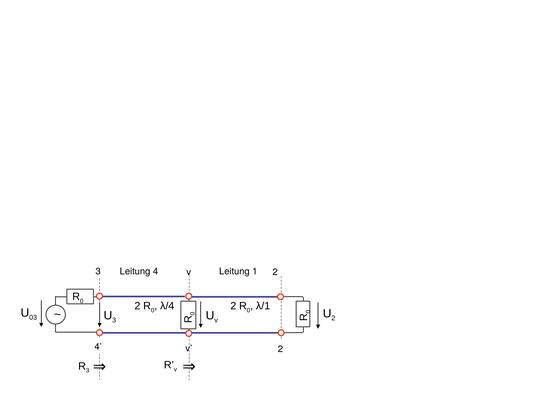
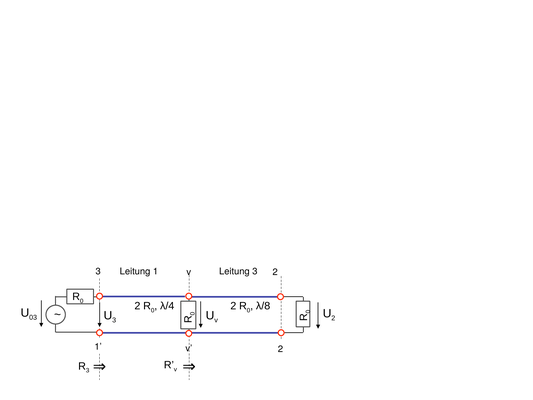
Leitung 4: 4 -> 1
Leitung 1: 1 -> 3
λ/1: λ/1 -> λ/8
4 at (98, 347): 4 -> 1
